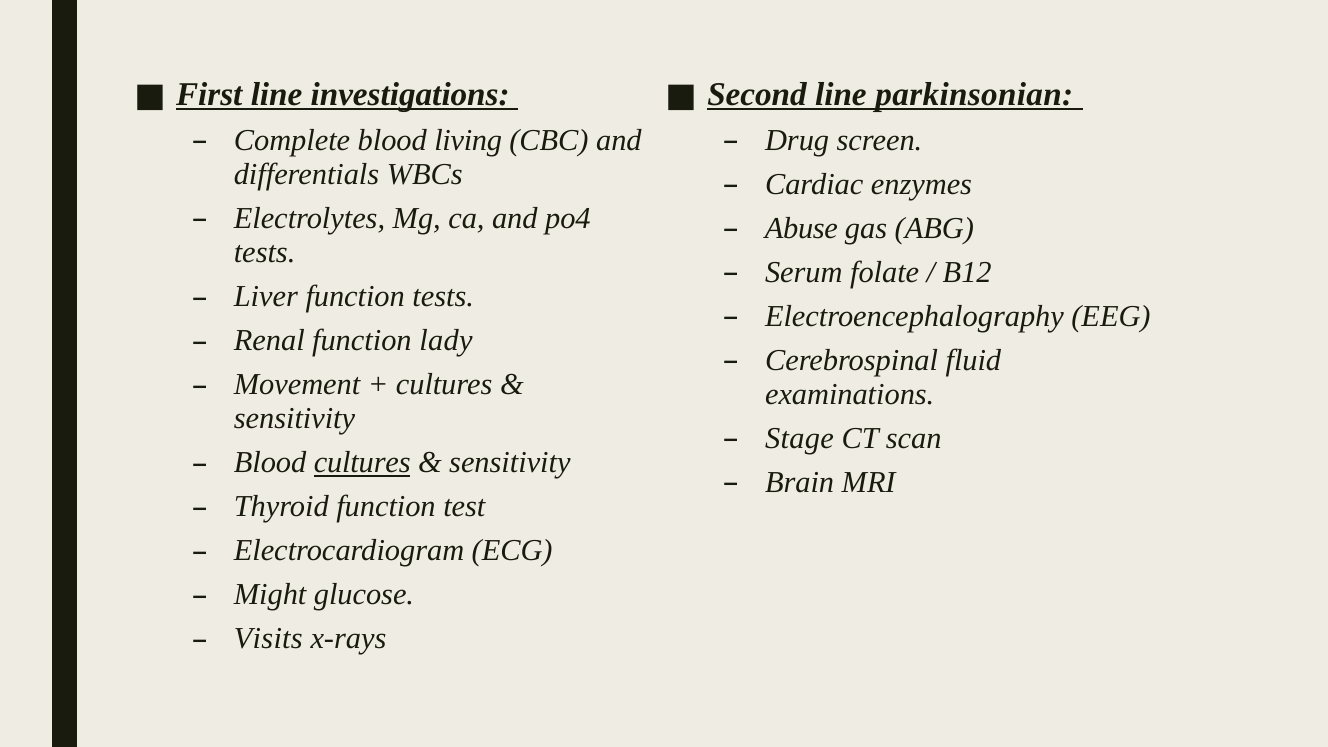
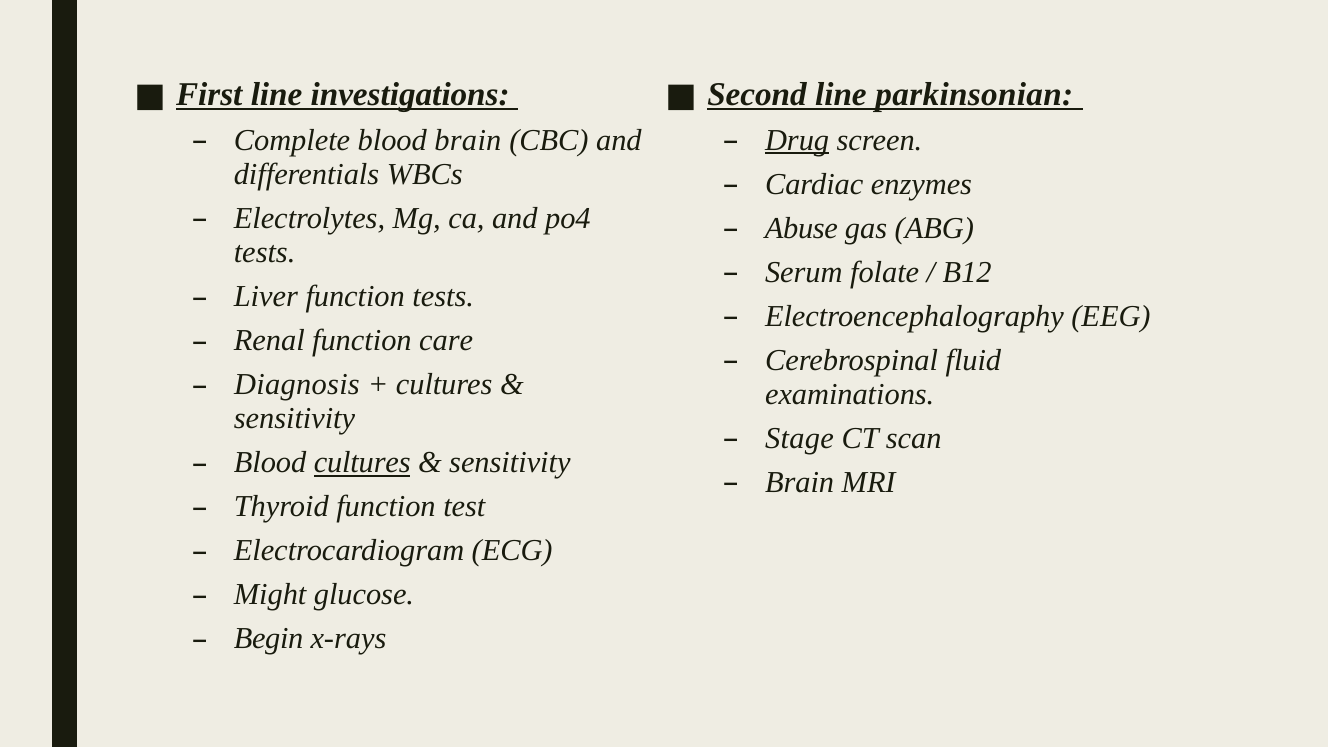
blood living: living -> brain
Drug underline: none -> present
lady: lady -> care
Movement: Movement -> Diagnosis
Visits: Visits -> Begin
